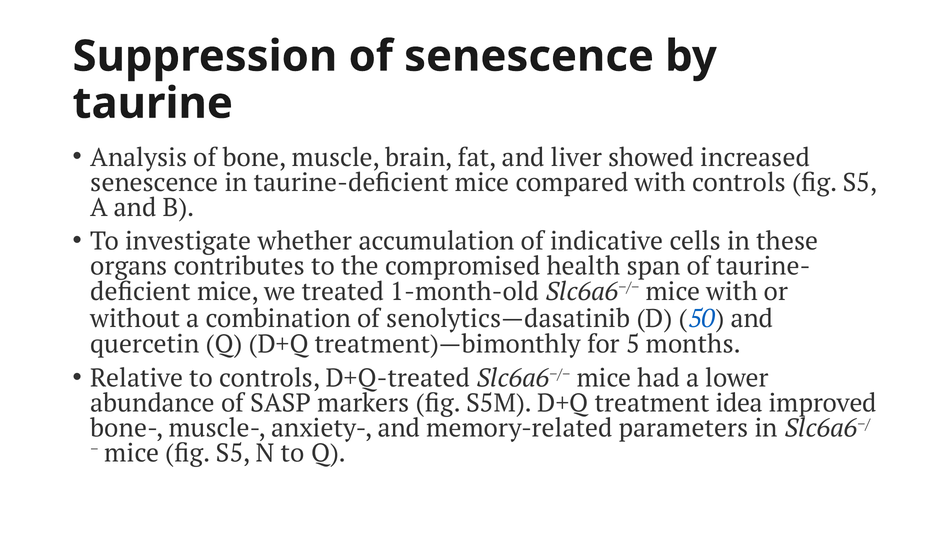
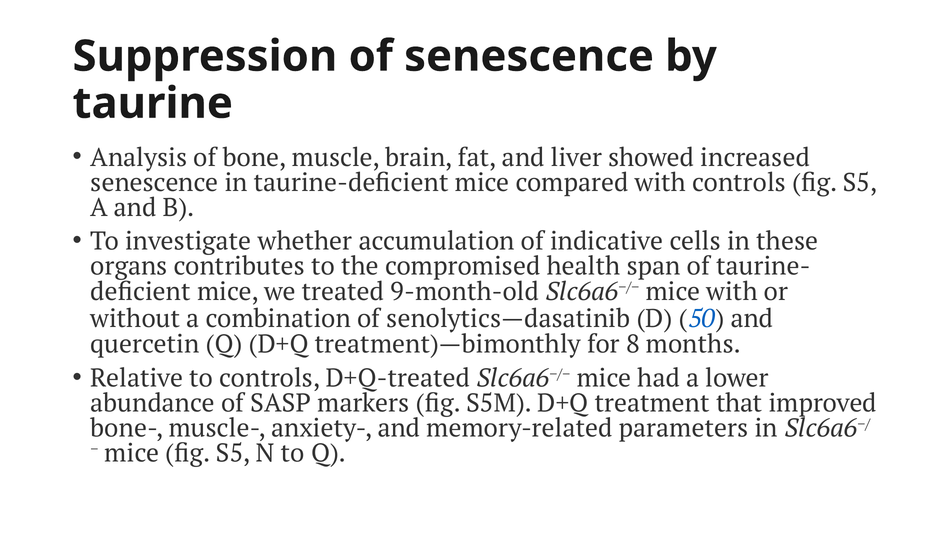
1-month-old: 1-month-old -> 9-month-old
5: 5 -> 8
idea: idea -> that
